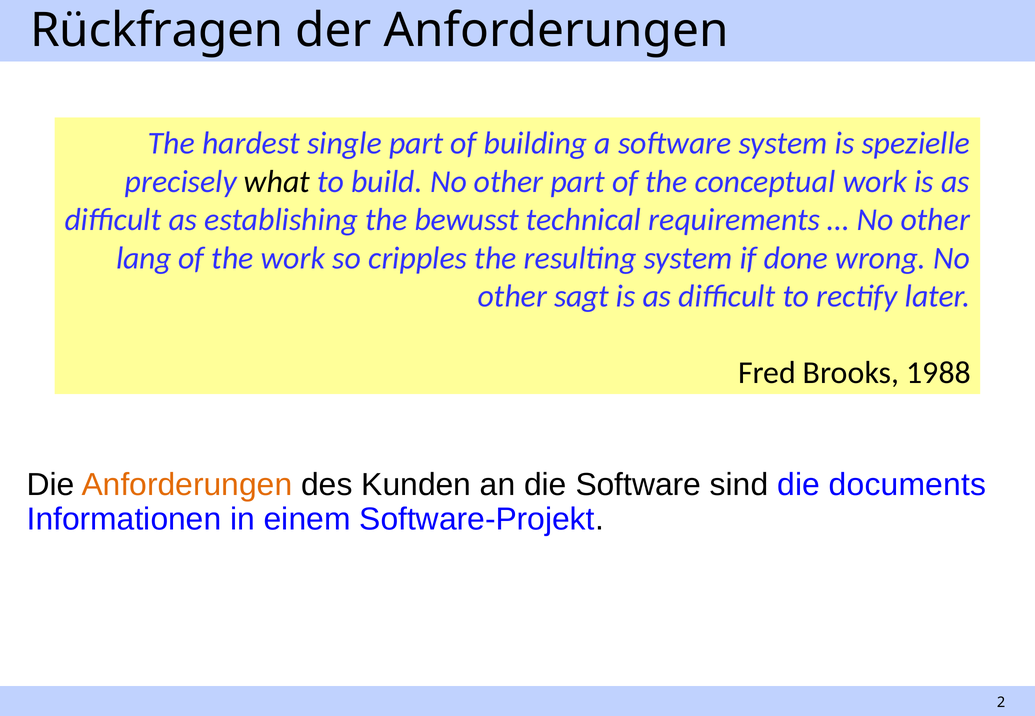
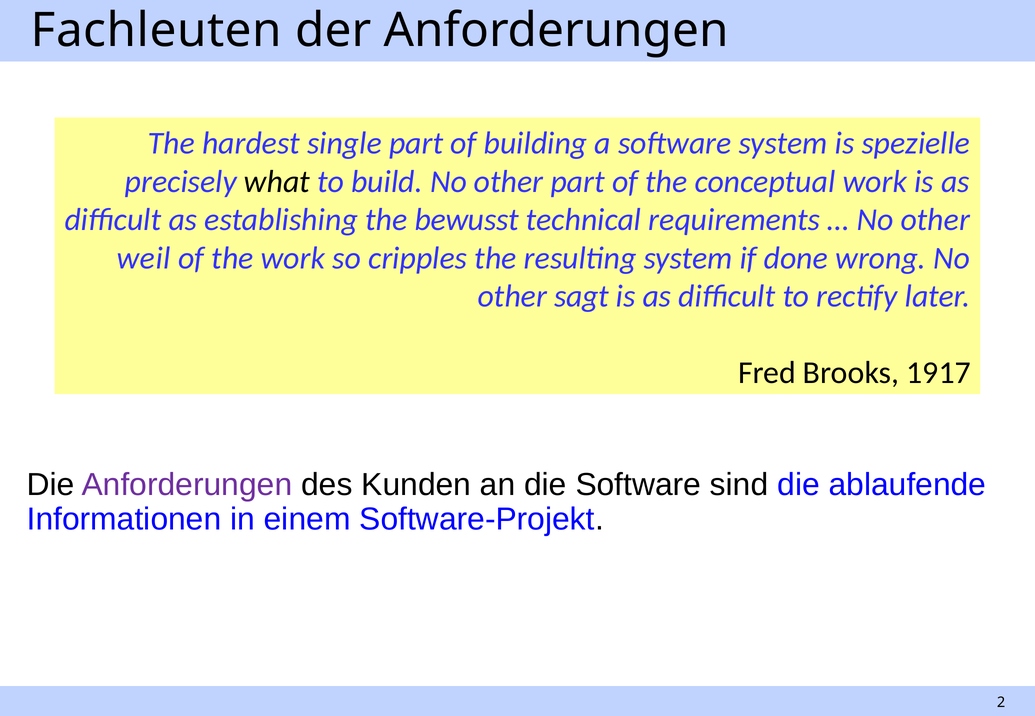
Rückfragen: Rückfragen -> Fachleuten
lang: lang -> weil
1988: 1988 -> 1917
Anforderungen at (187, 485) colour: orange -> purple
documents: documents -> ablaufende
